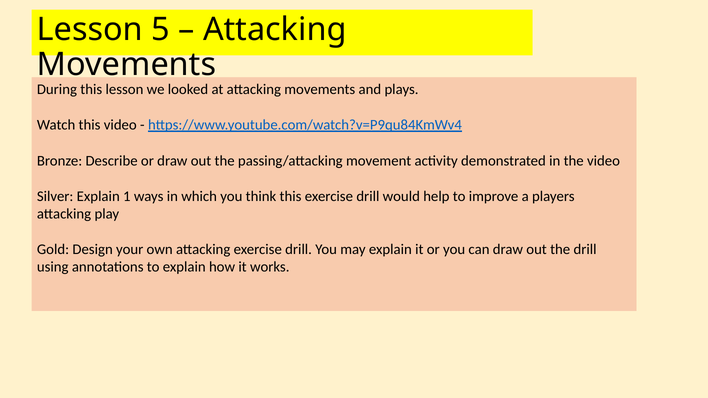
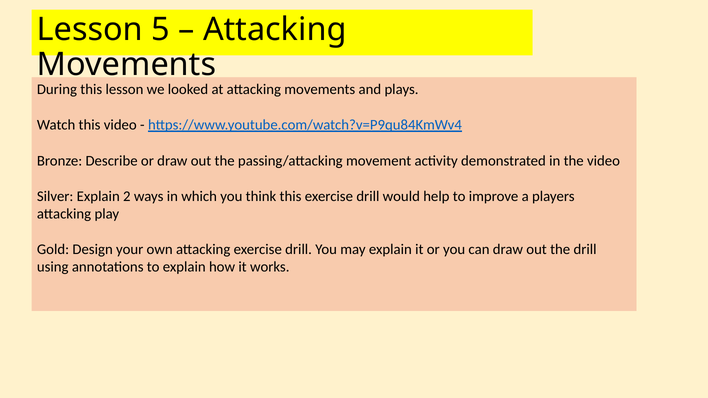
1: 1 -> 2
